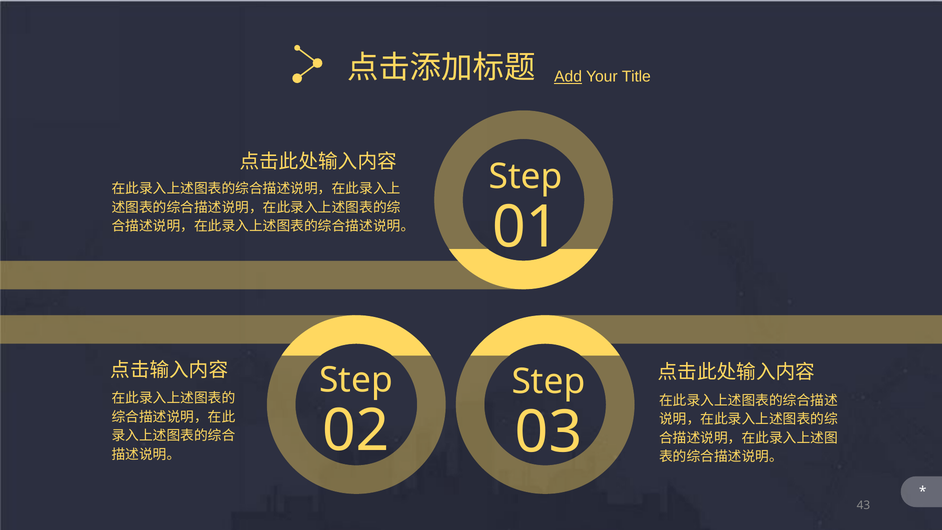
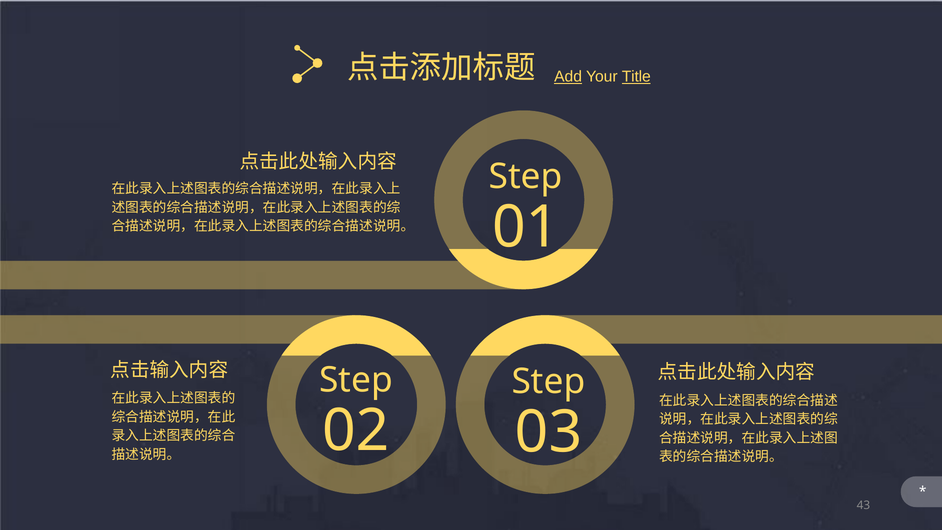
Title underline: none -> present
